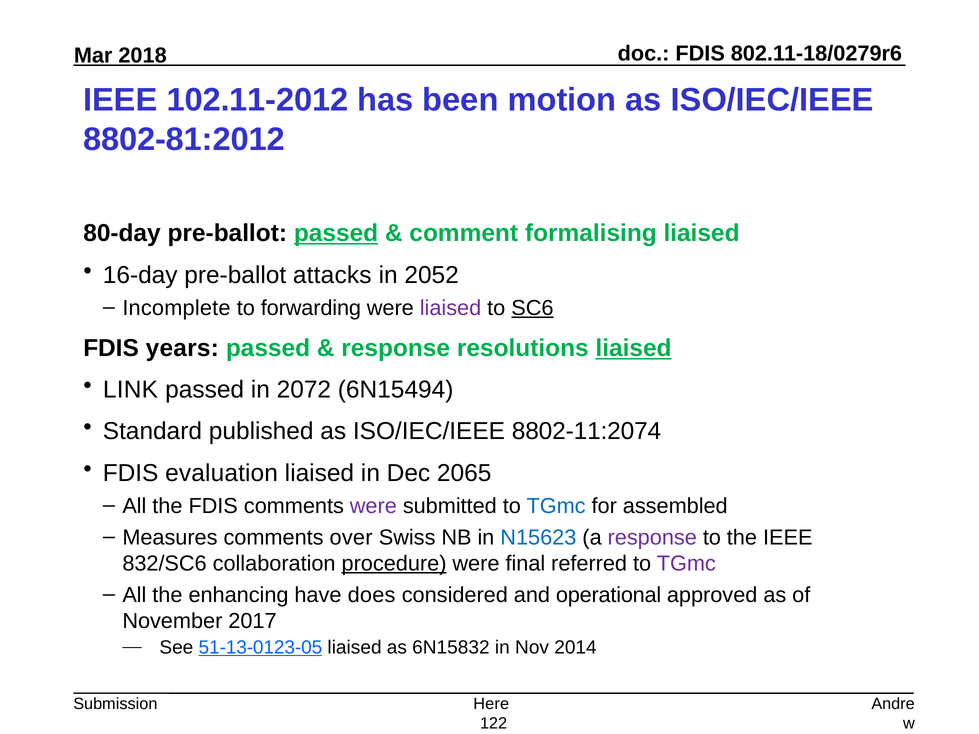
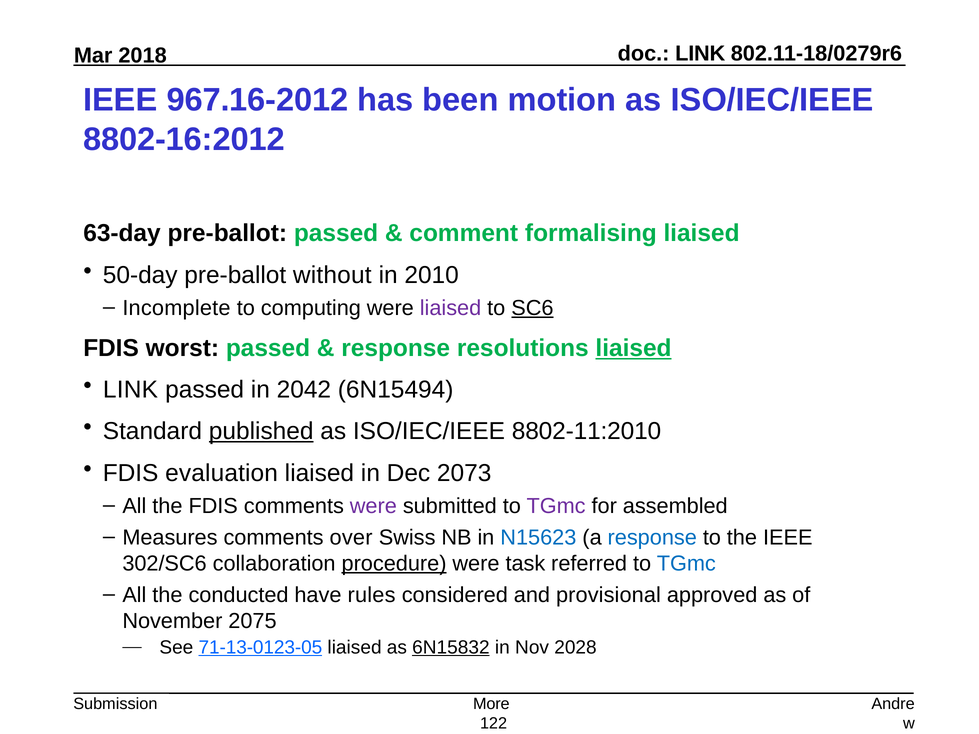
FDIS at (700, 54): FDIS -> LINK
102.11-2012: 102.11-2012 -> 967.16-2012
8802-81:2012: 8802-81:2012 -> 8802-16:2012
80-day: 80-day -> 63-day
passed at (336, 233) underline: present -> none
16-day: 16-day -> 50-day
attacks: attacks -> without
2052: 2052 -> 2010
forwarding: forwarding -> computing
years: years -> worst
2072: 2072 -> 2042
published underline: none -> present
8802-11:2074: 8802-11:2074 -> 8802-11:2010
2065: 2065 -> 2073
TGmc at (556, 506) colour: blue -> purple
response at (652, 538) colour: purple -> blue
832/SC6: 832/SC6 -> 302/SC6
final: final -> task
TGmc at (686, 564) colour: purple -> blue
enhancing: enhancing -> conducted
does: does -> rules
operational: operational -> provisional
2017: 2017 -> 2075
51-13-0123-05: 51-13-0123-05 -> 71-13-0123-05
6N15832 underline: none -> present
2014: 2014 -> 2028
Here: Here -> More
